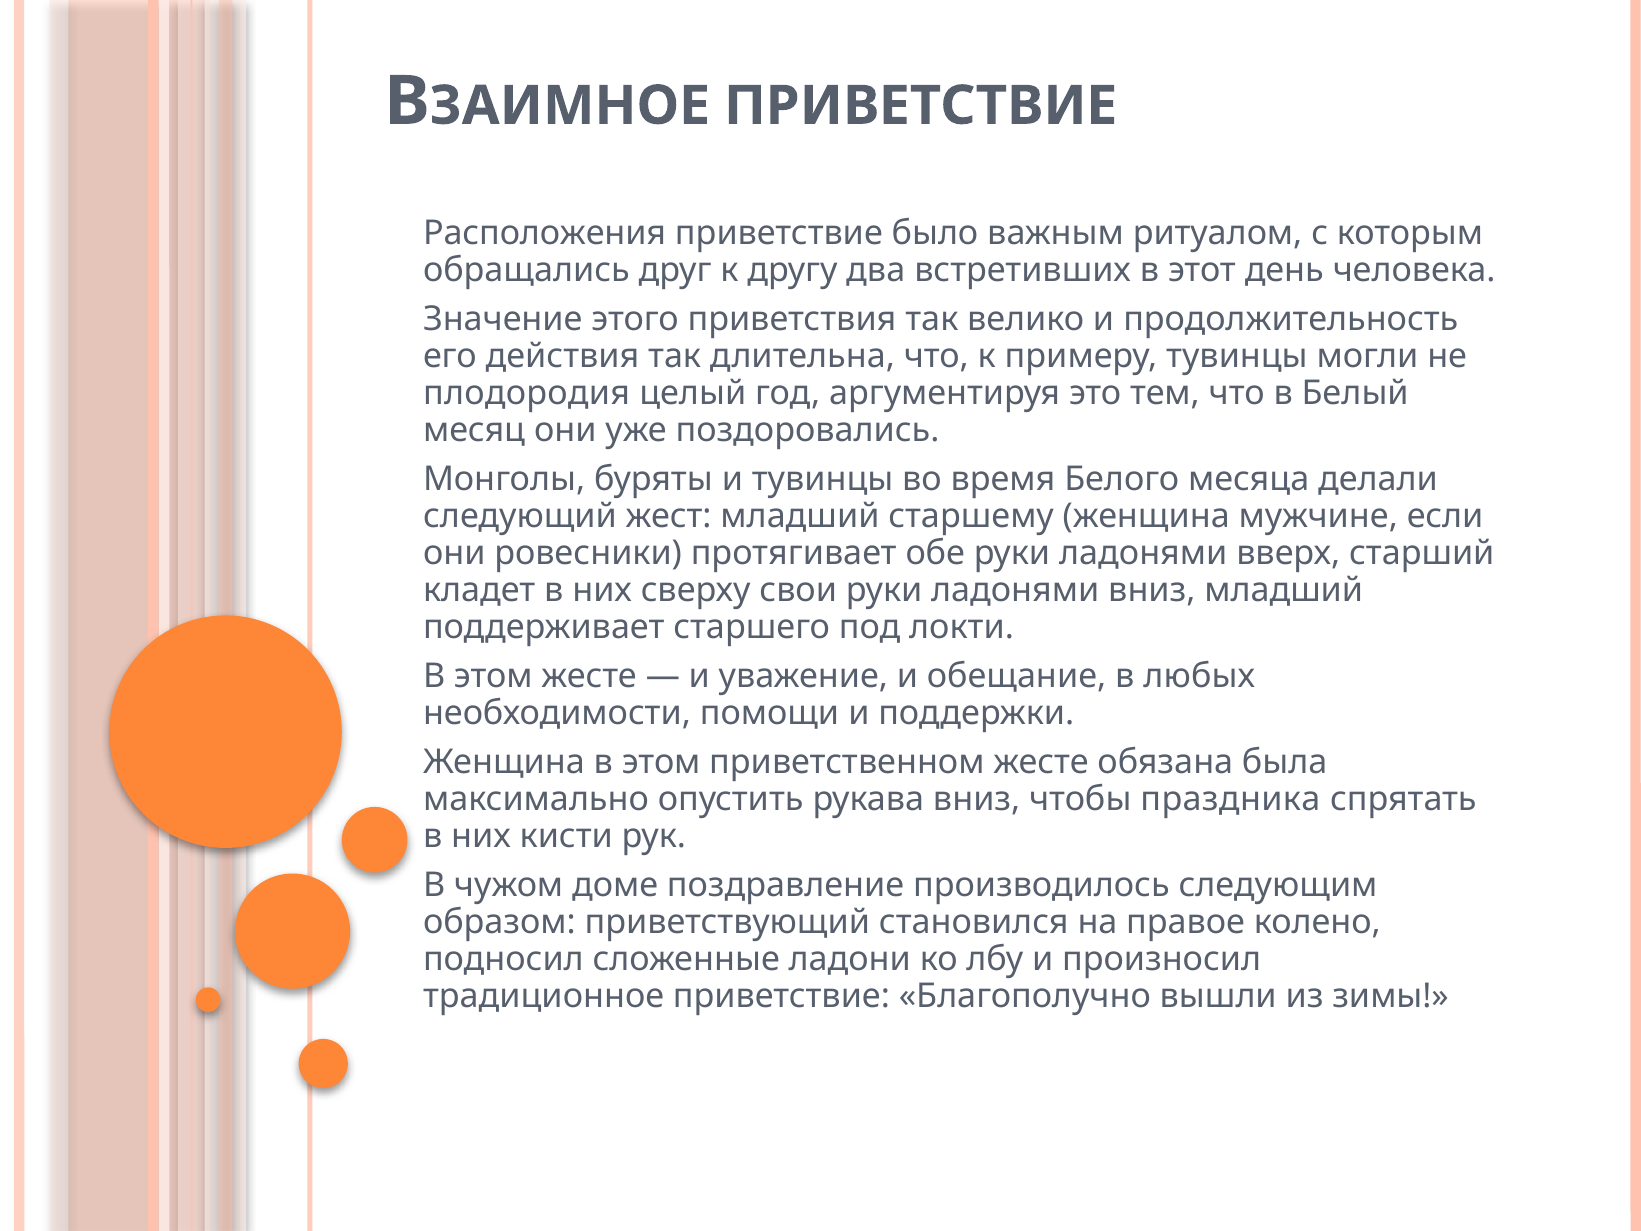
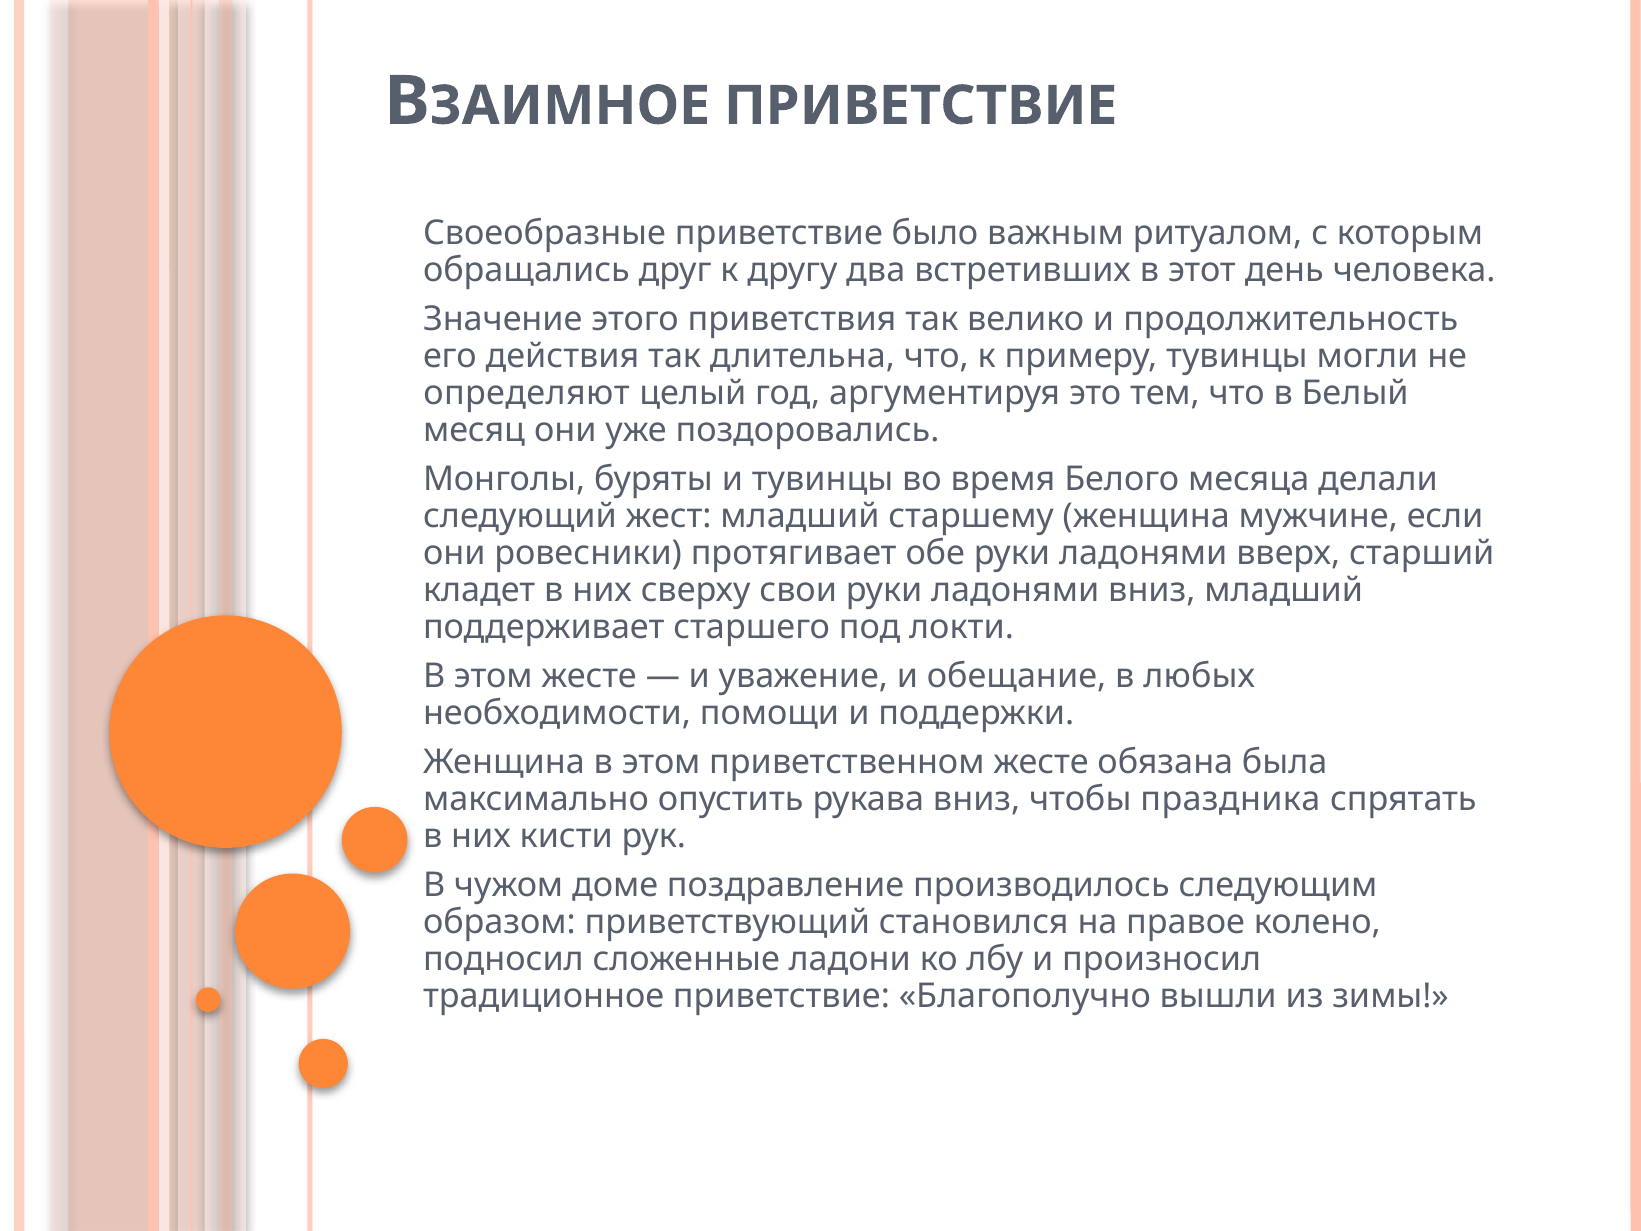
Расположения: Расположения -> Своеобразные
плодородия: плодородия -> определяют
